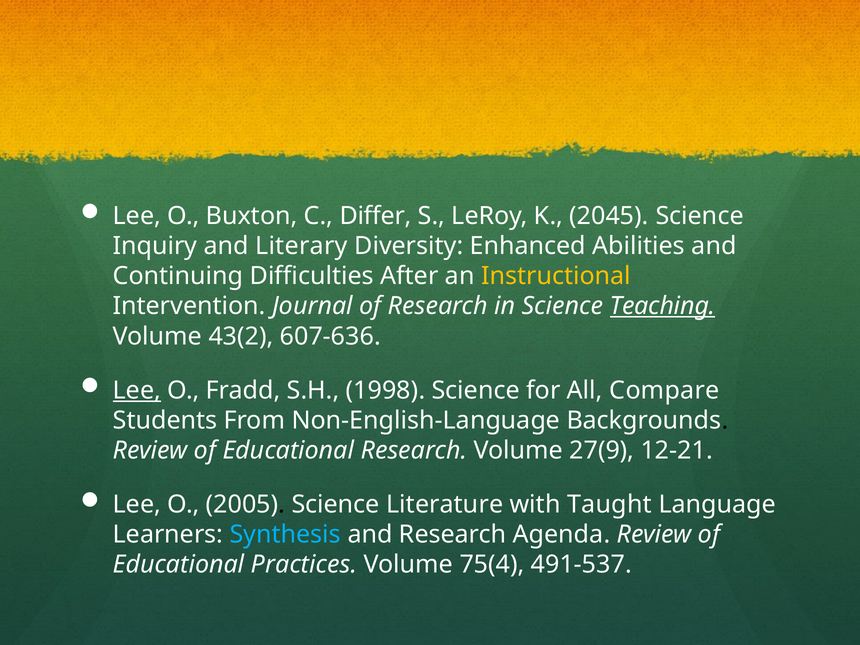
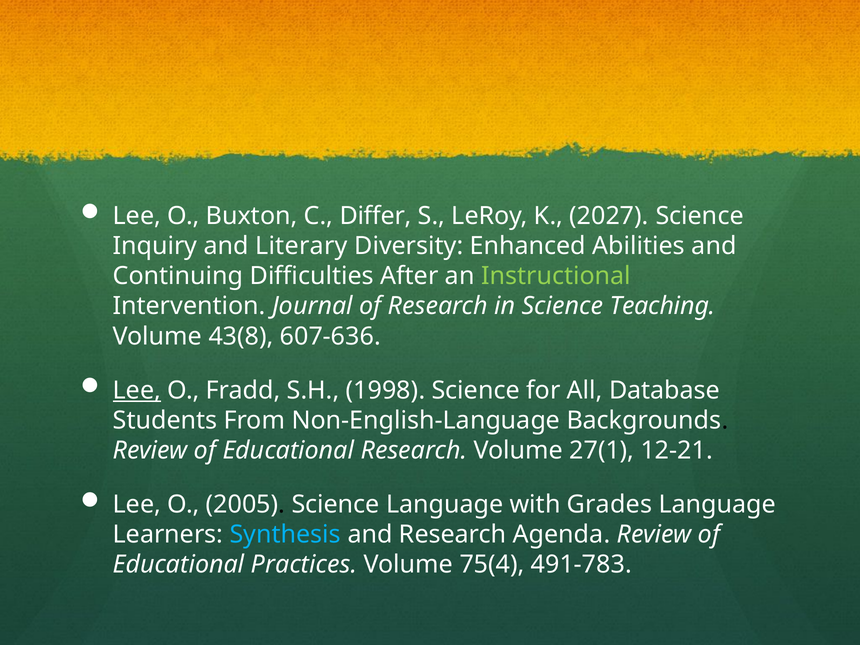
2045: 2045 -> 2027
Instructional colour: yellow -> light green
Teaching underline: present -> none
43(2: 43(2 -> 43(8
Compare: Compare -> Database
27(9: 27(9 -> 27(1
Science Literature: Literature -> Language
Taught: Taught -> Grades
491-537: 491-537 -> 491-783
